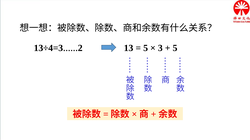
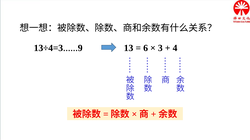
2: 2 -> 9
5 at (146, 48): 5 -> 6
5 at (175, 48): 5 -> 4
